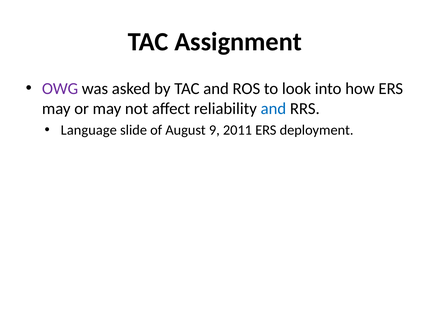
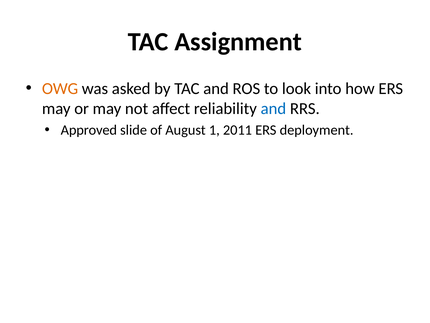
OWG colour: purple -> orange
Language: Language -> Approved
9: 9 -> 1
